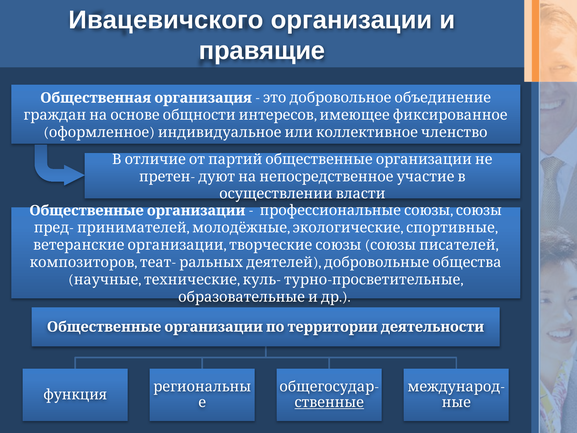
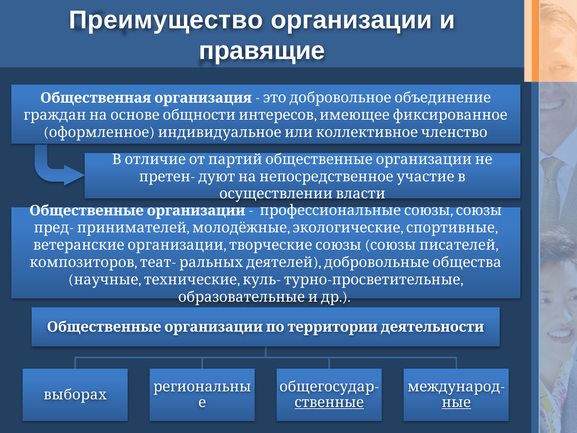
Ивацевичского: Ивацевичского -> Преимущество
функция: функция -> выборах
ные underline: none -> present
